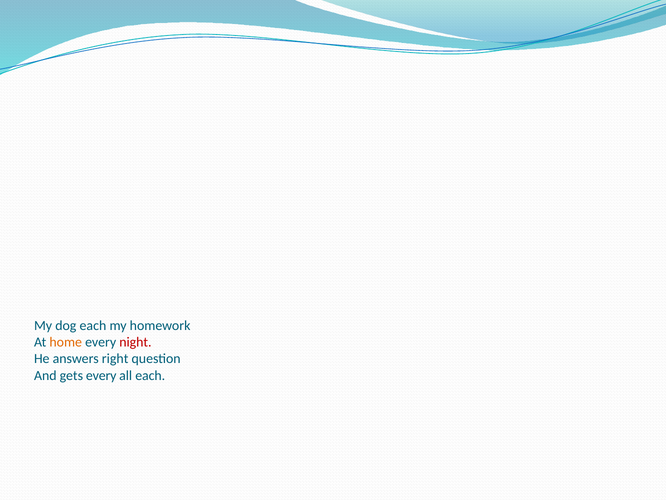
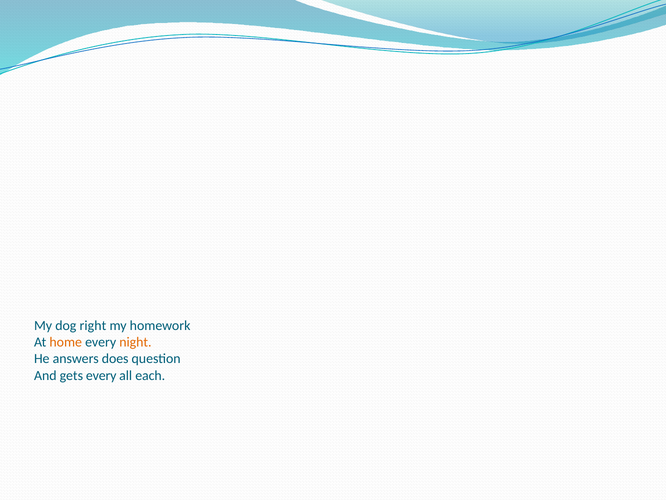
dog each: each -> right
night colour: red -> orange
right: right -> does
